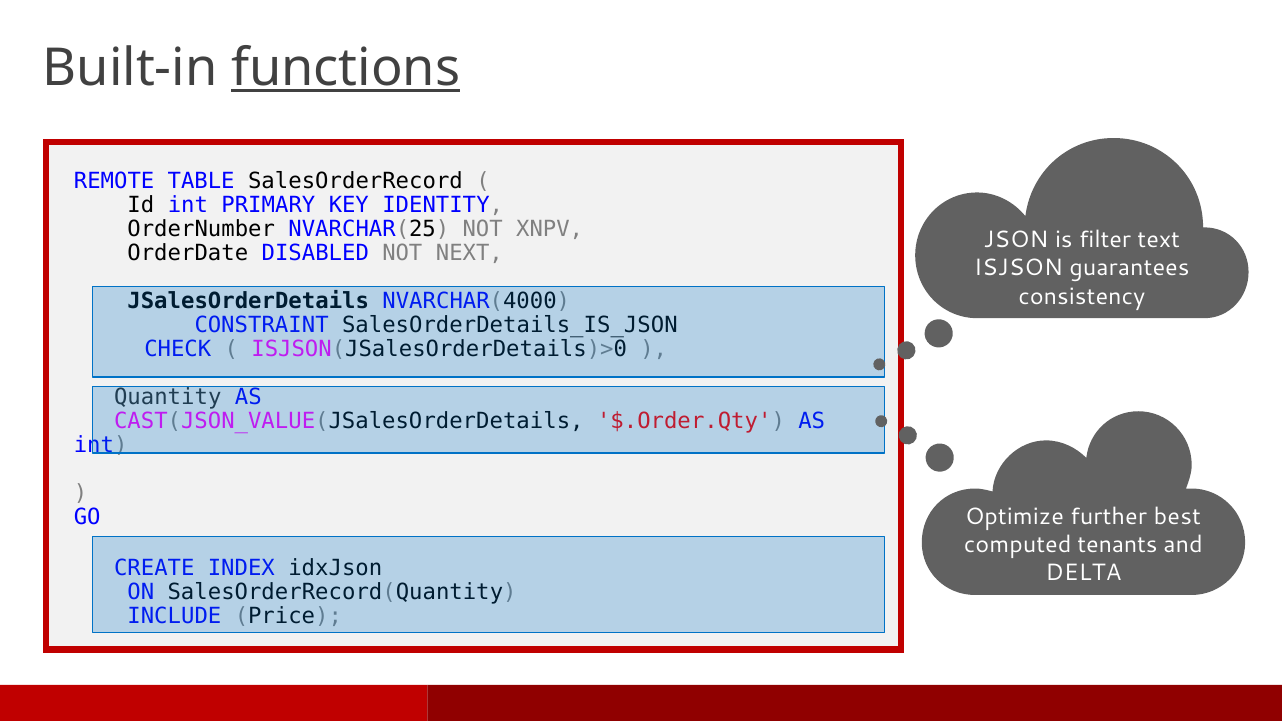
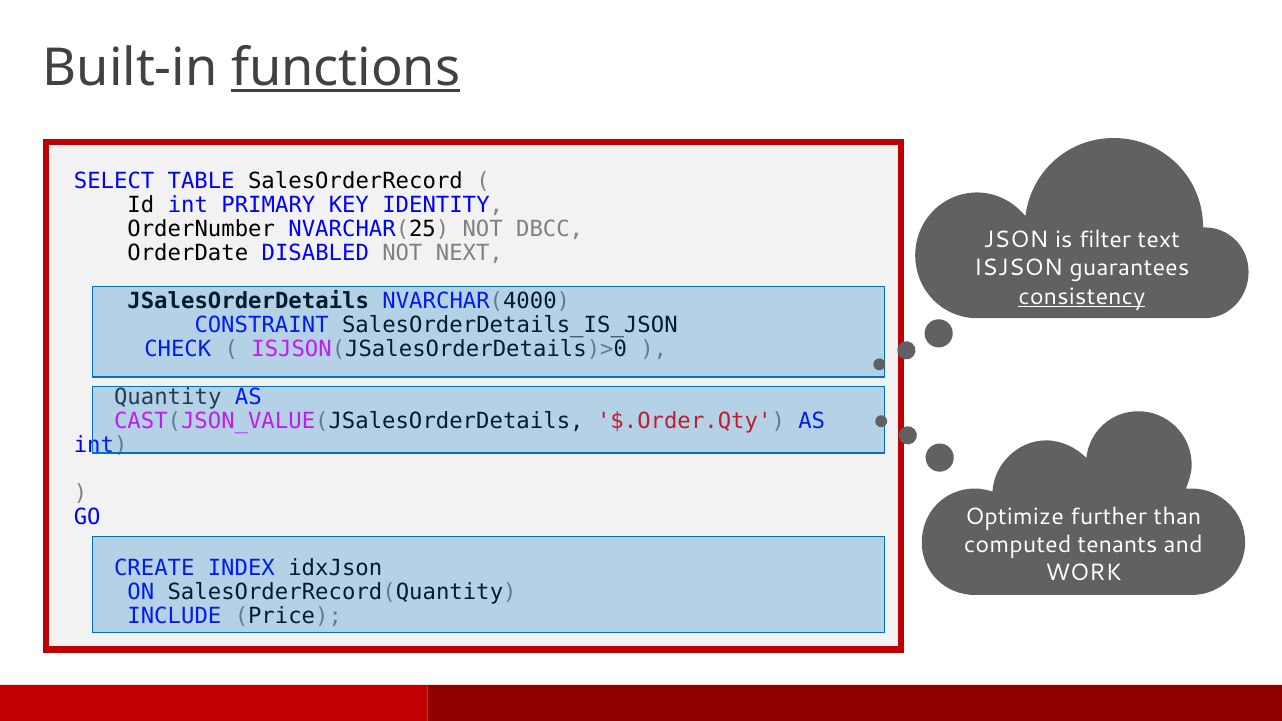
REMOTE: REMOTE -> SELECT
XNPV: XNPV -> DBCC
consistency underline: none -> present
best: best -> than
DELTA: DELTA -> WORK
